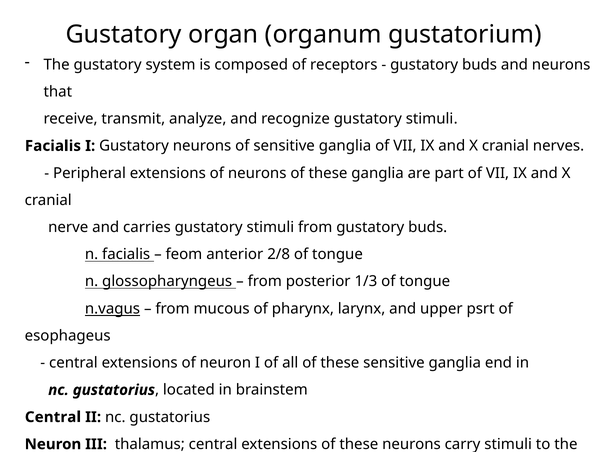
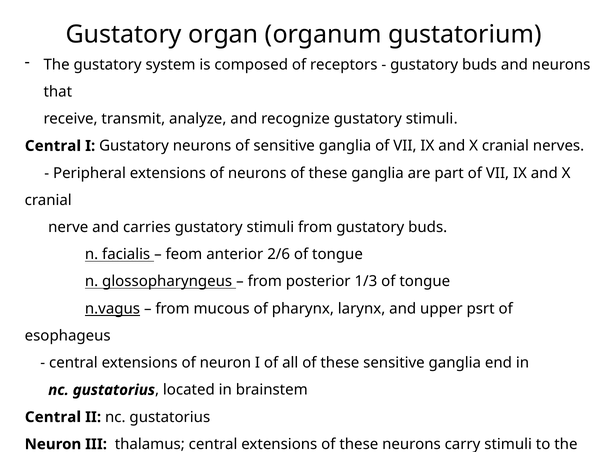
Facialis at (53, 146): Facialis -> Central
2/8: 2/8 -> 2/6
